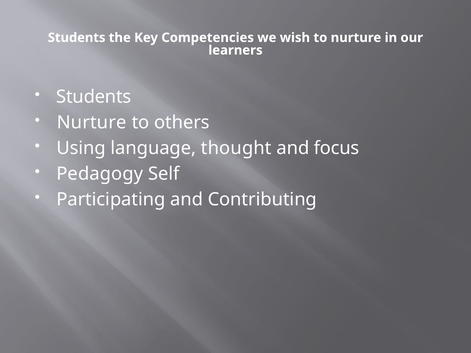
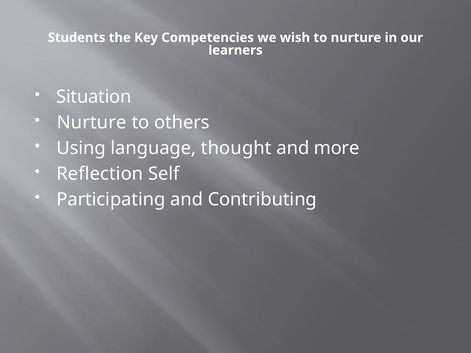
Students at (94, 97): Students -> Situation
focus: focus -> more
Pedagogy: Pedagogy -> Reflection
